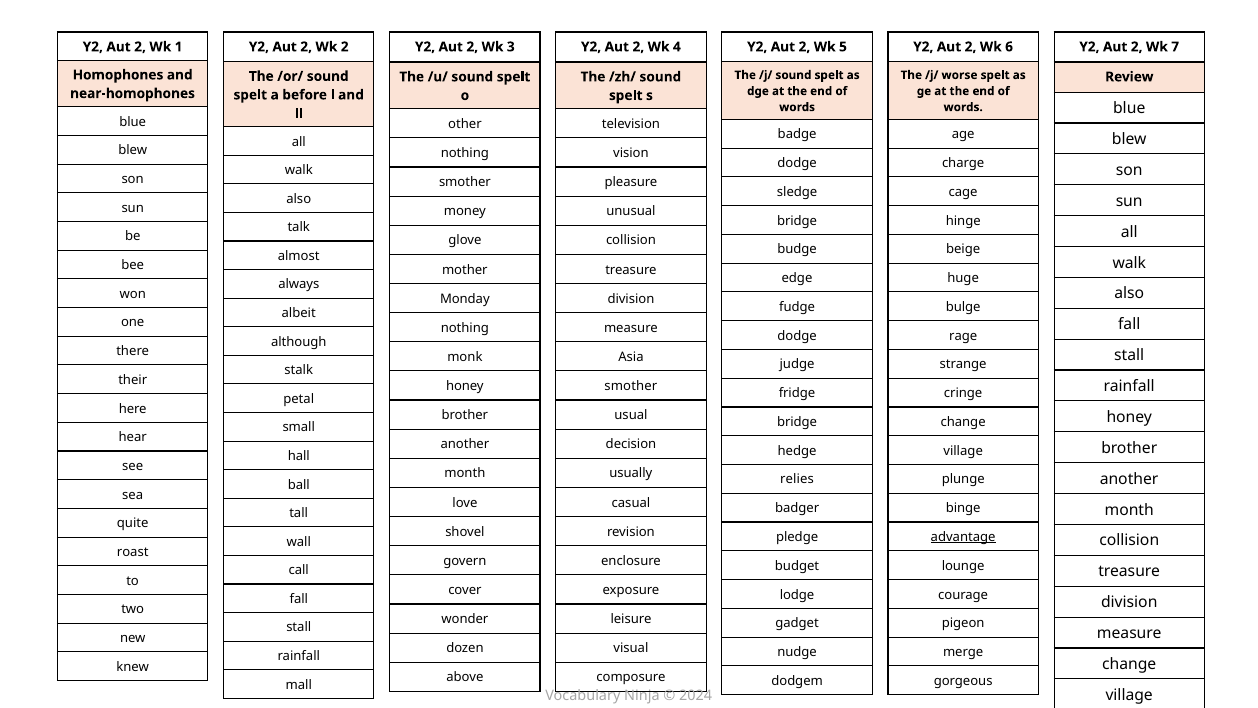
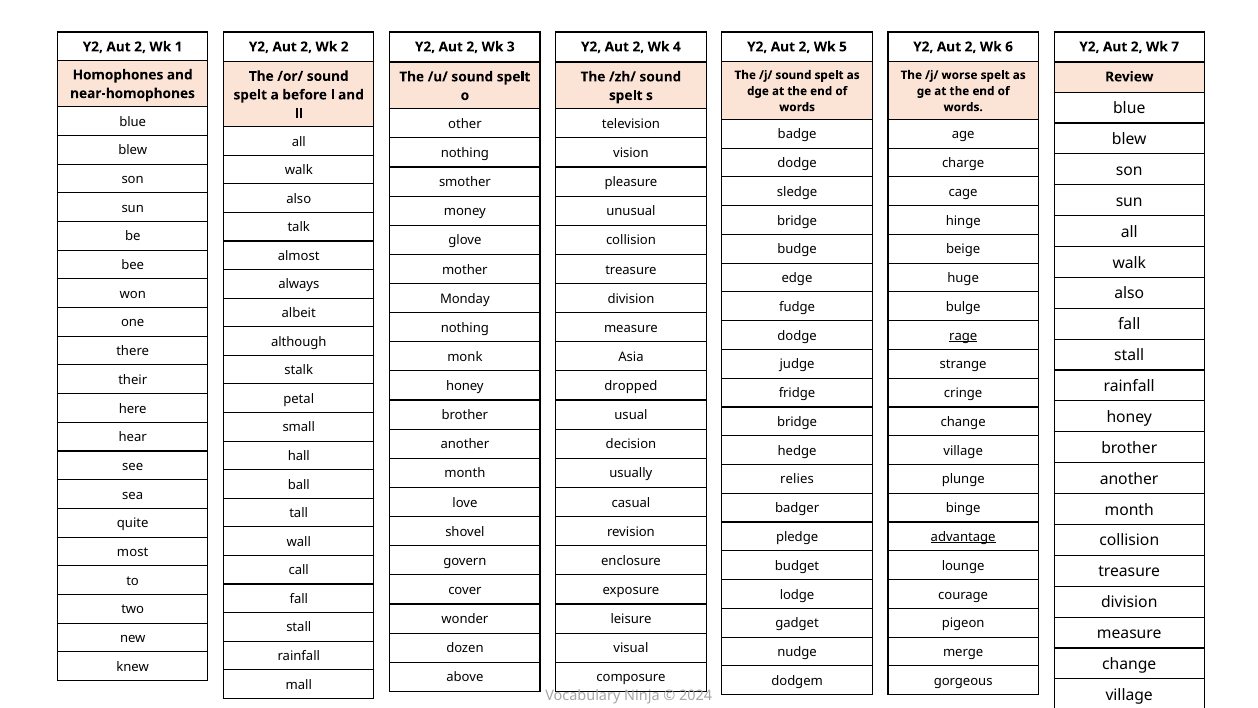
rage underline: none -> present
smother at (631, 386): smother -> dropped
roast: roast -> most
